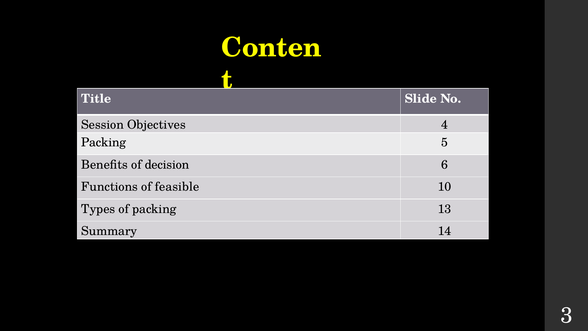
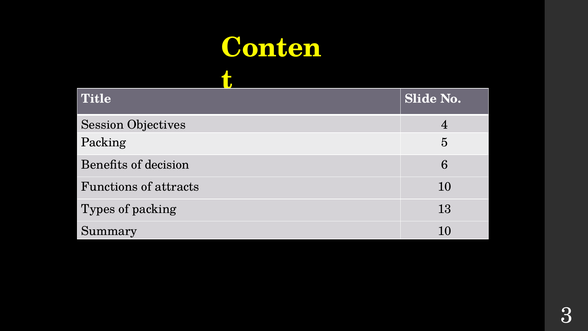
feasible: feasible -> attracts
Summary 14: 14 -> 10
